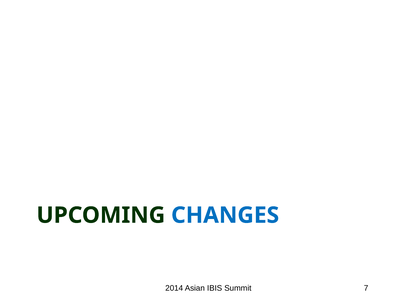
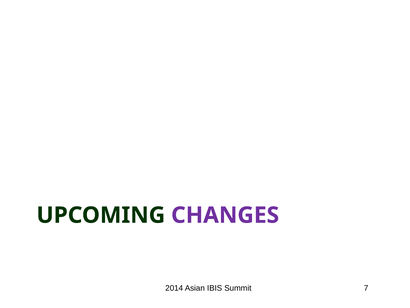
CHANGES colour: blue -> purple
